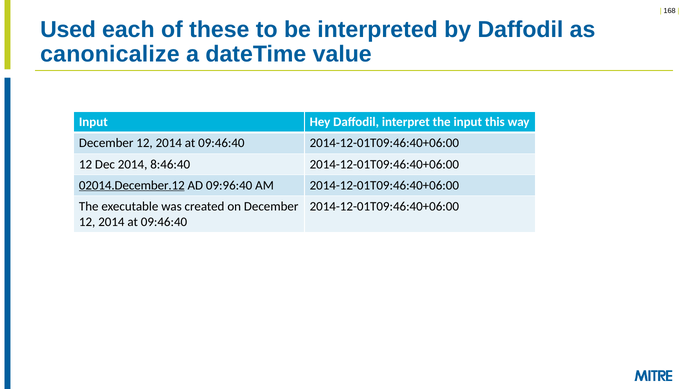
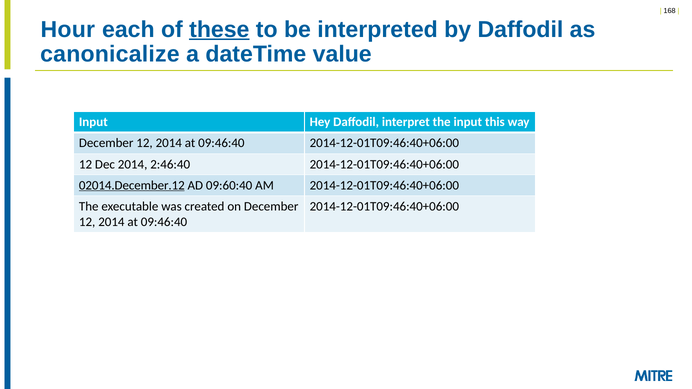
Used: Used -> Hour
these underline: none -> present
8:46:40: 8:46:40 -> 2:46:40
09:96:40: 09:96:40 -> 09:60:40
